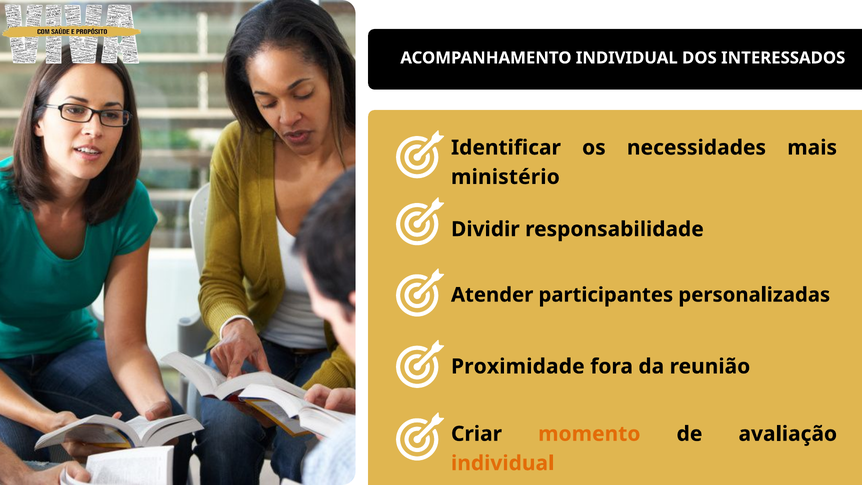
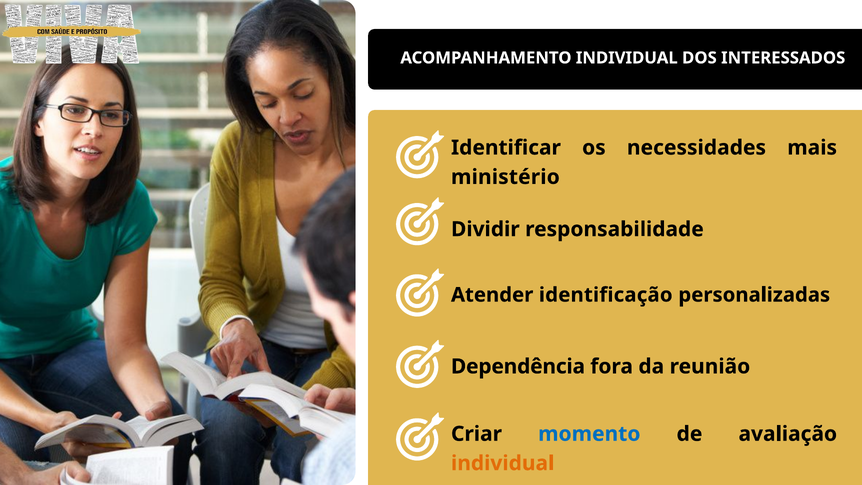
participantes: participantes -> identificação
Proximidade: Proximidade -> Dependência
momento colour: orange -> blue
